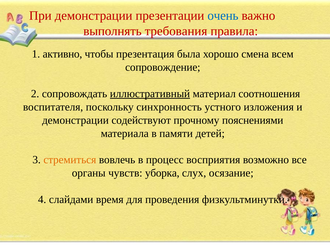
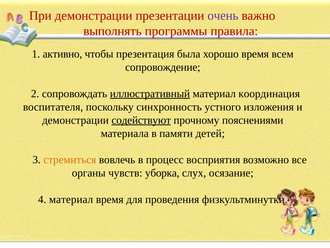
очень colour: blue -> purple
требования: требования -> программы
хорошо смена: смена -> время
соотношения: соотношения -> координация
содействуют underline: none -> present
4 слайдами: слайдами -> материал
